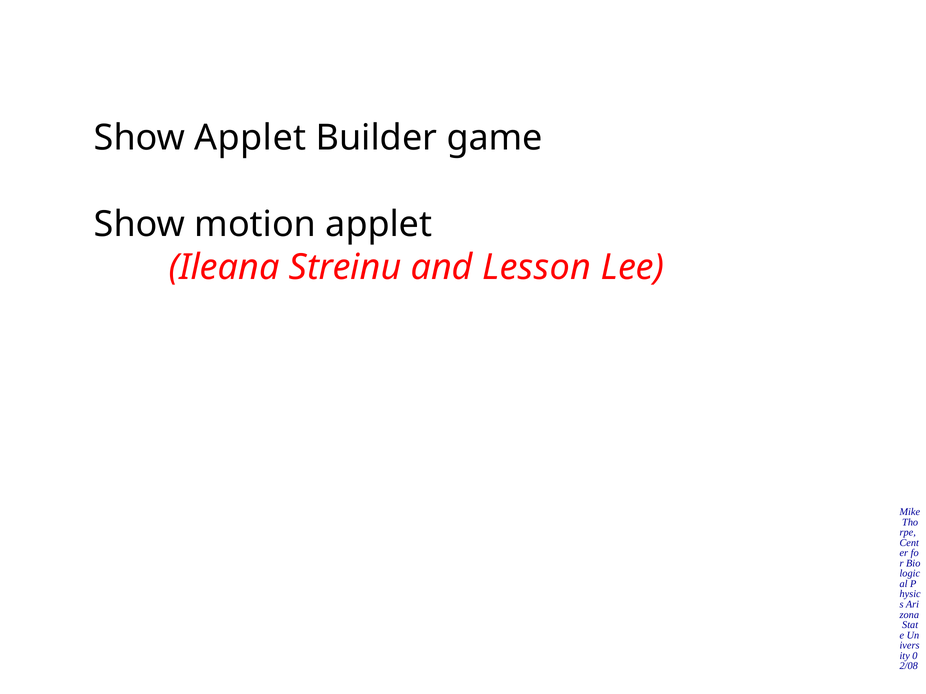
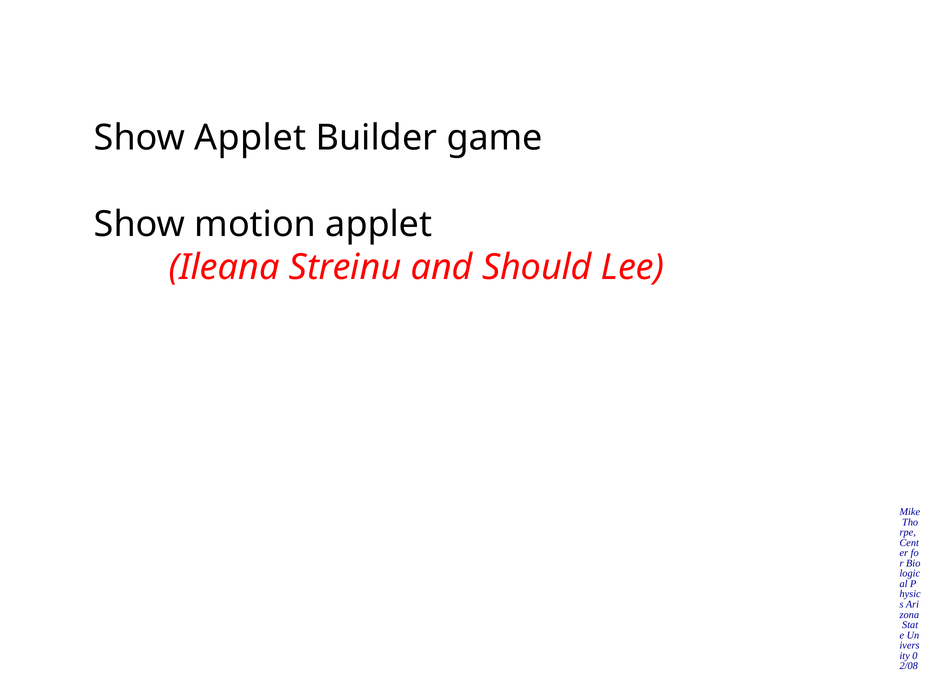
Lesson: Lesson -> Should
